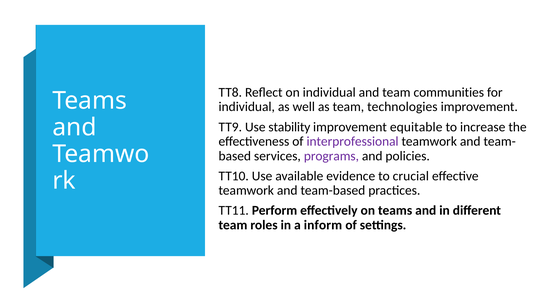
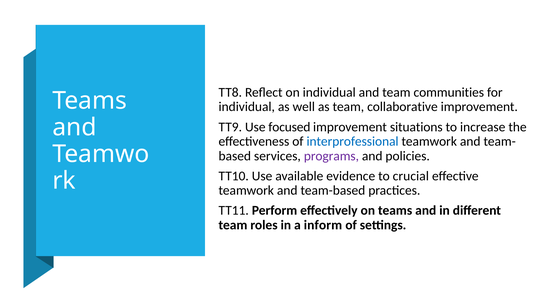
technologies: technologies -> collaborative
stability: stability -> focused
equitable: equitable -> situations
interprofessional colour: purple -> blue
